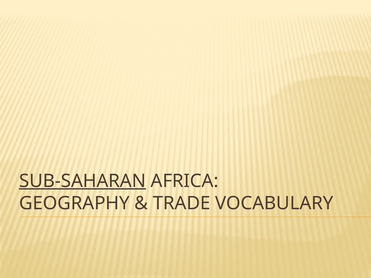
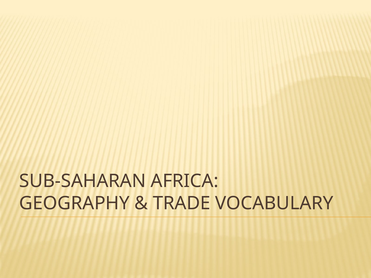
SUB-SAHARAN underline: present -> none
